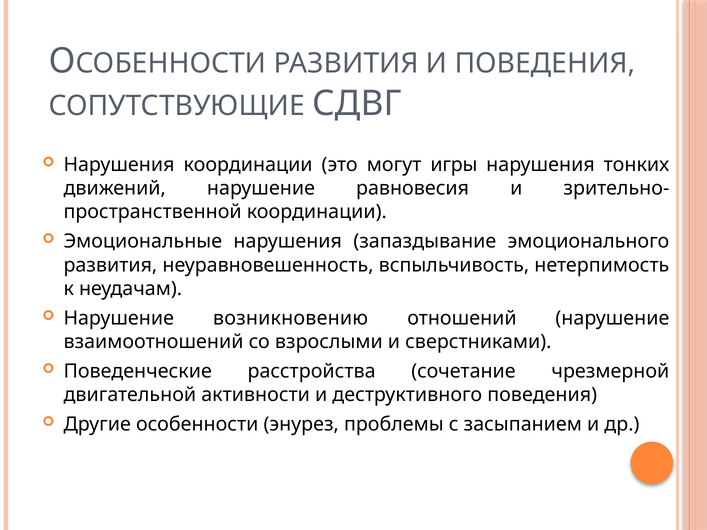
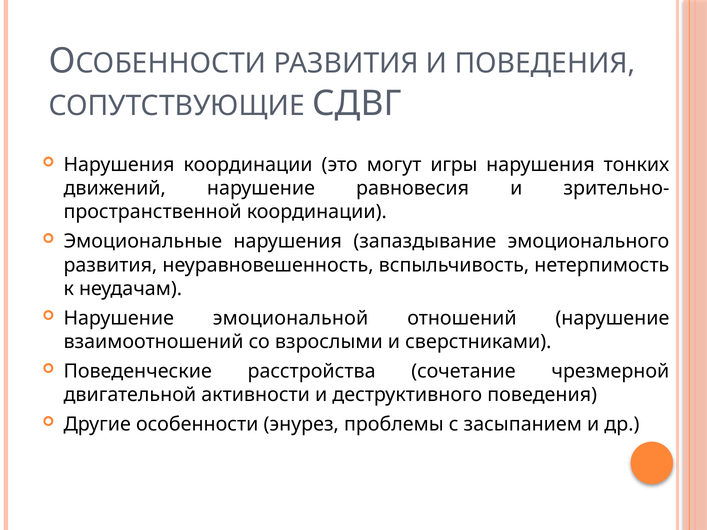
возникновению: возникновению -> эмоциональной
